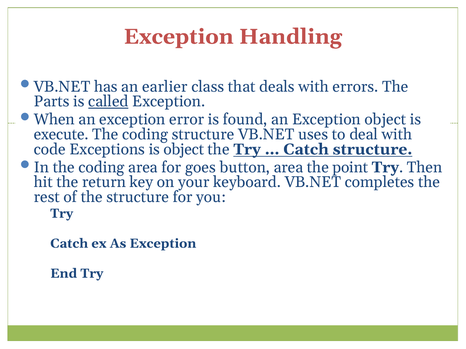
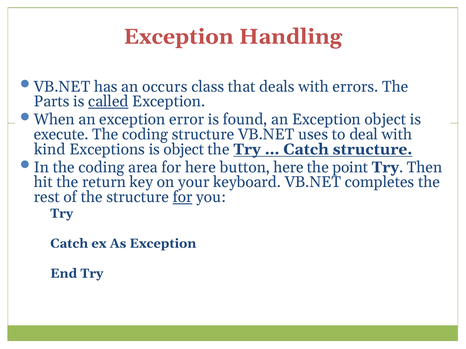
earlier: earlier -> occurs
code: code -> kind
for goes: goes -> here
button area: area -> here
for at (183, 197) underline: none -> present
